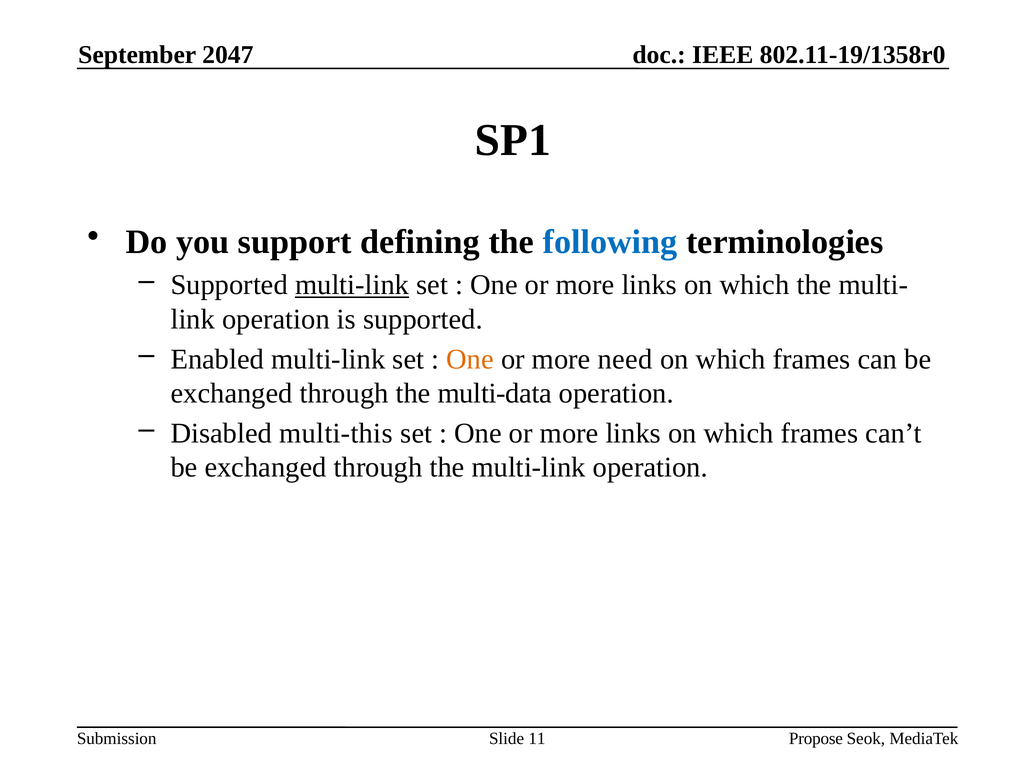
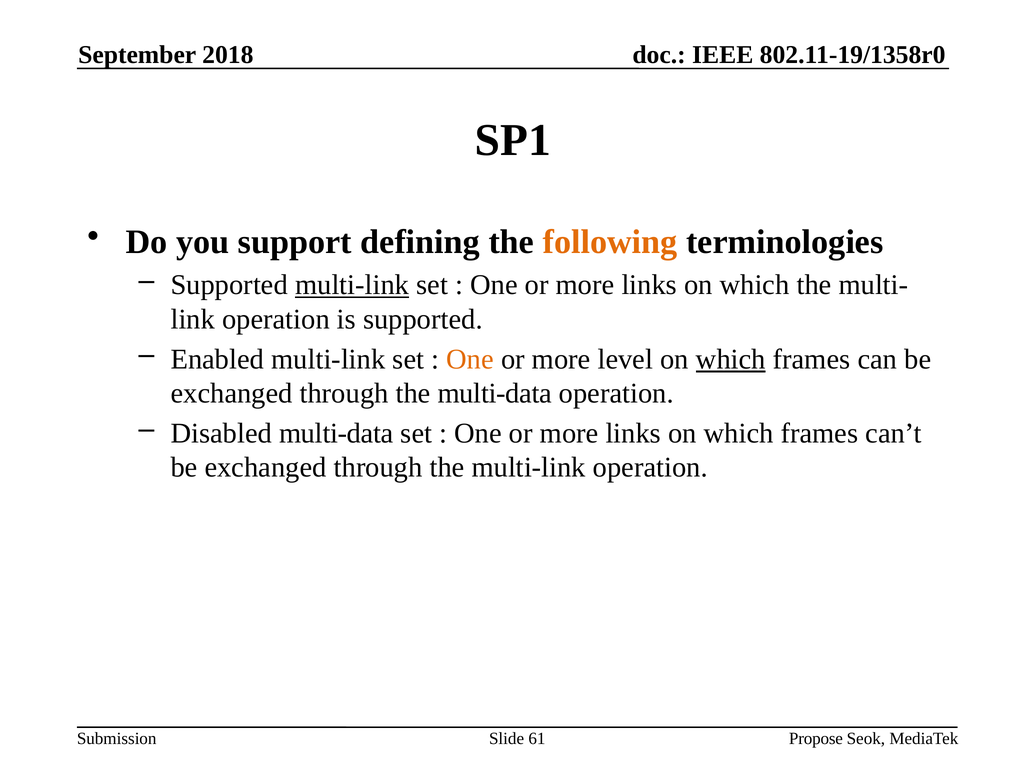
2047: 2047 -> 2018
following colour: blue -> orange
need: need -> level
which at (731, 359) underline: none -> present
Disabled multi-this: multi-this -> multi-data
11: 11 -> 61
